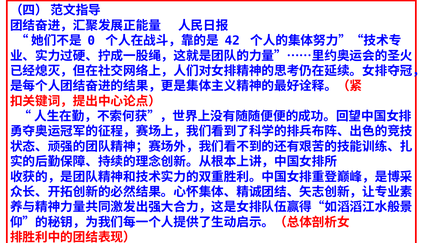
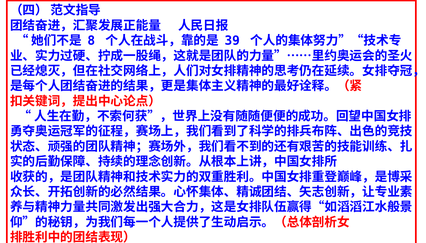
0: 0 -> 8
42: 42 -> 39
